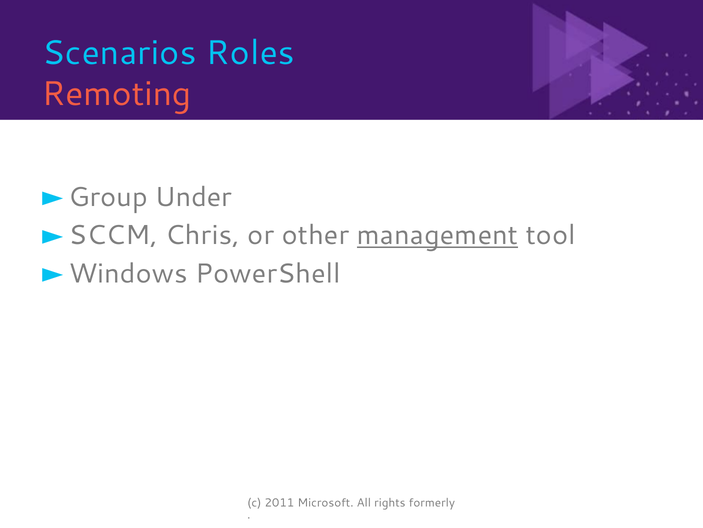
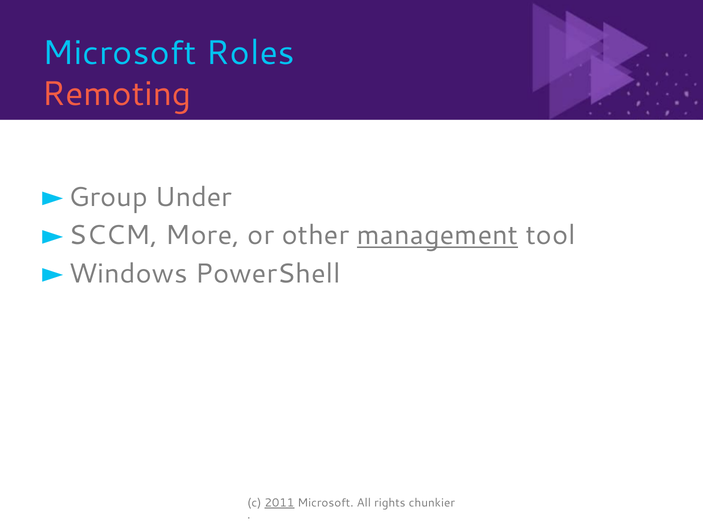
Scenarios at (119, 53): Scenarios -> Microsoft
Chris: Chris -> More
2011 underline: none -> present
formerly: formerly -> chunkier
